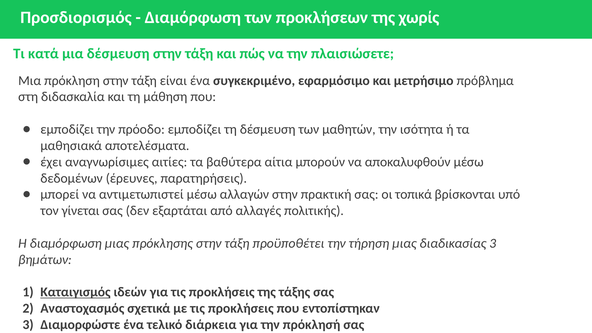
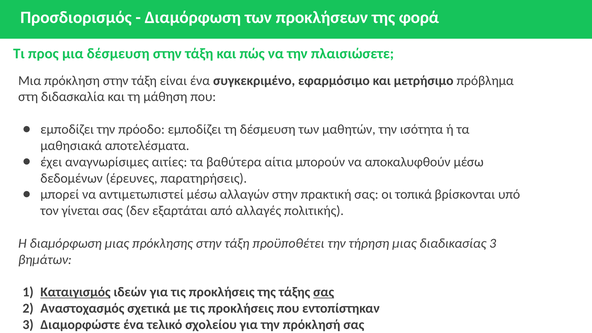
χωρίς: χωρίς -> φορά
κατά: κατά -> προς
σας at (324, 292) underline: none -> present
διάρκεια: διάρκεια -> σχολείου
